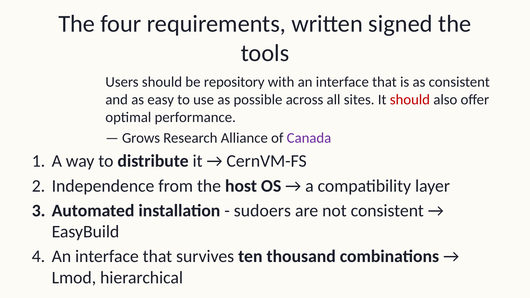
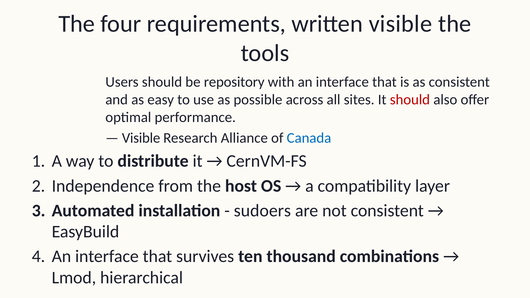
written signed: signed -> visible
Grows at (141, 138): Grows -> Visible
Canada colour: purple -> blue
